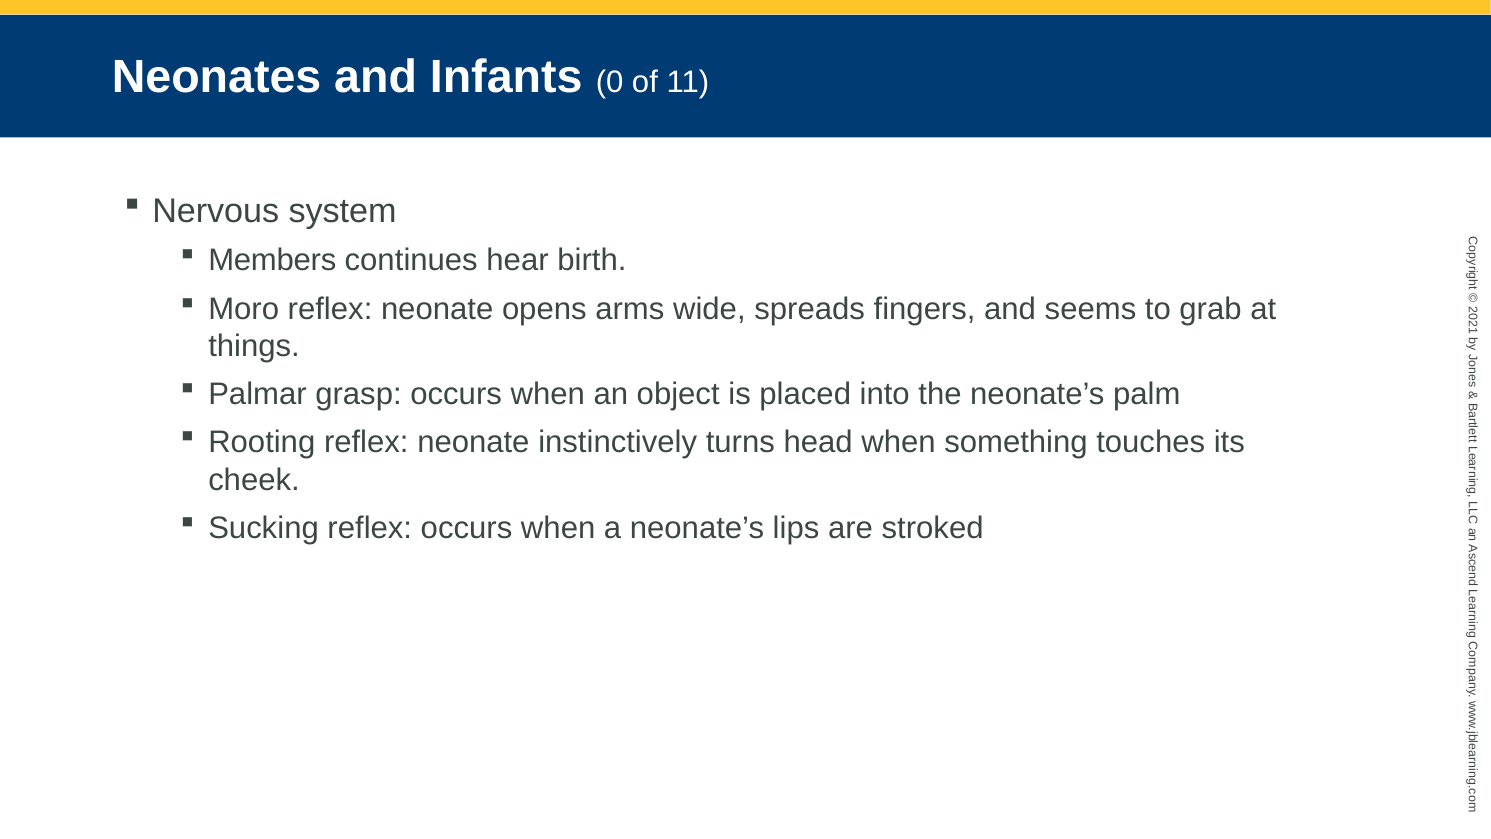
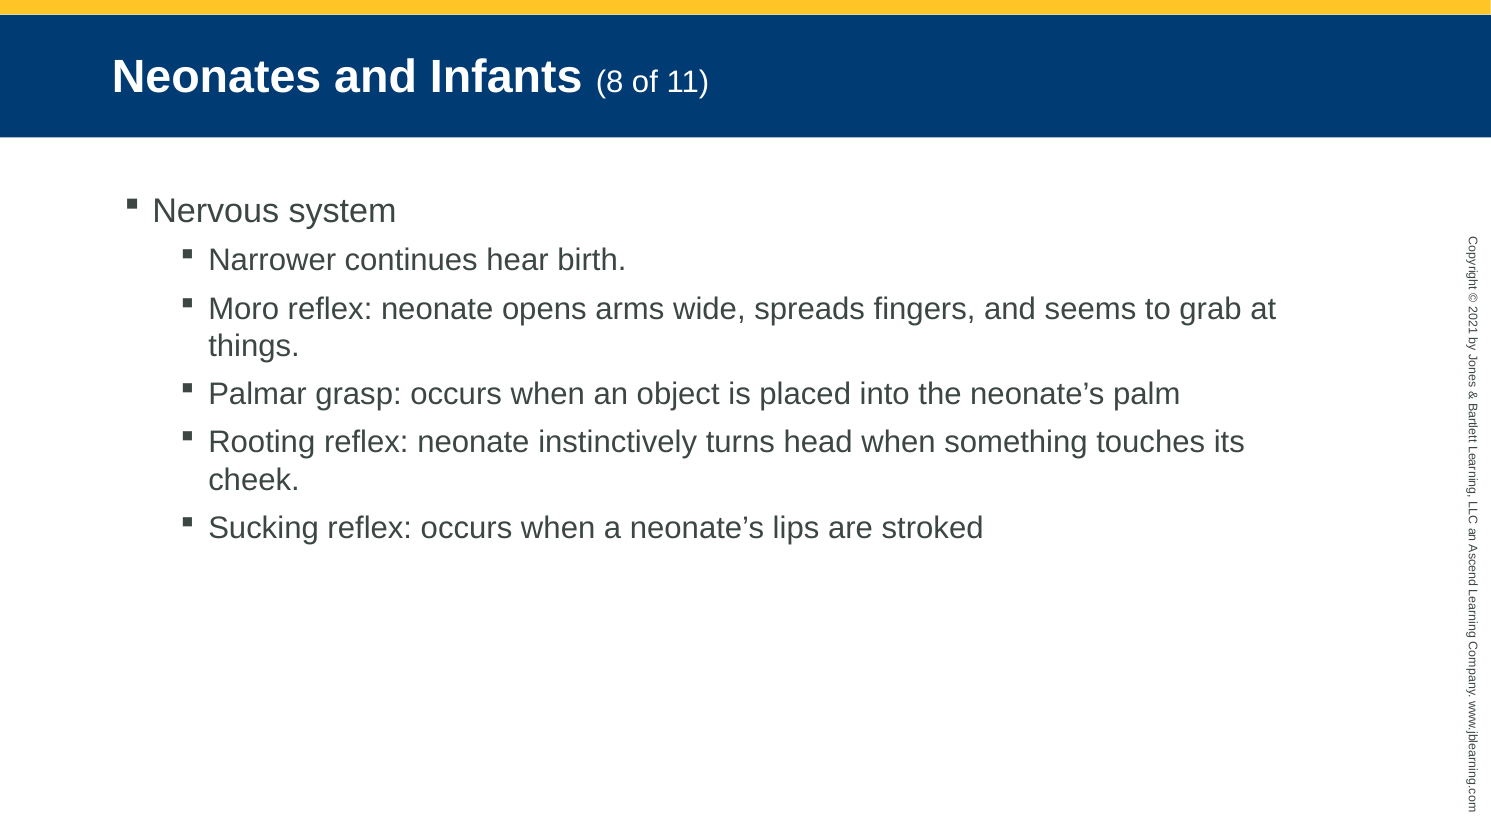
Infants 0: 0 -> 8
Members: Members -> Narrower
